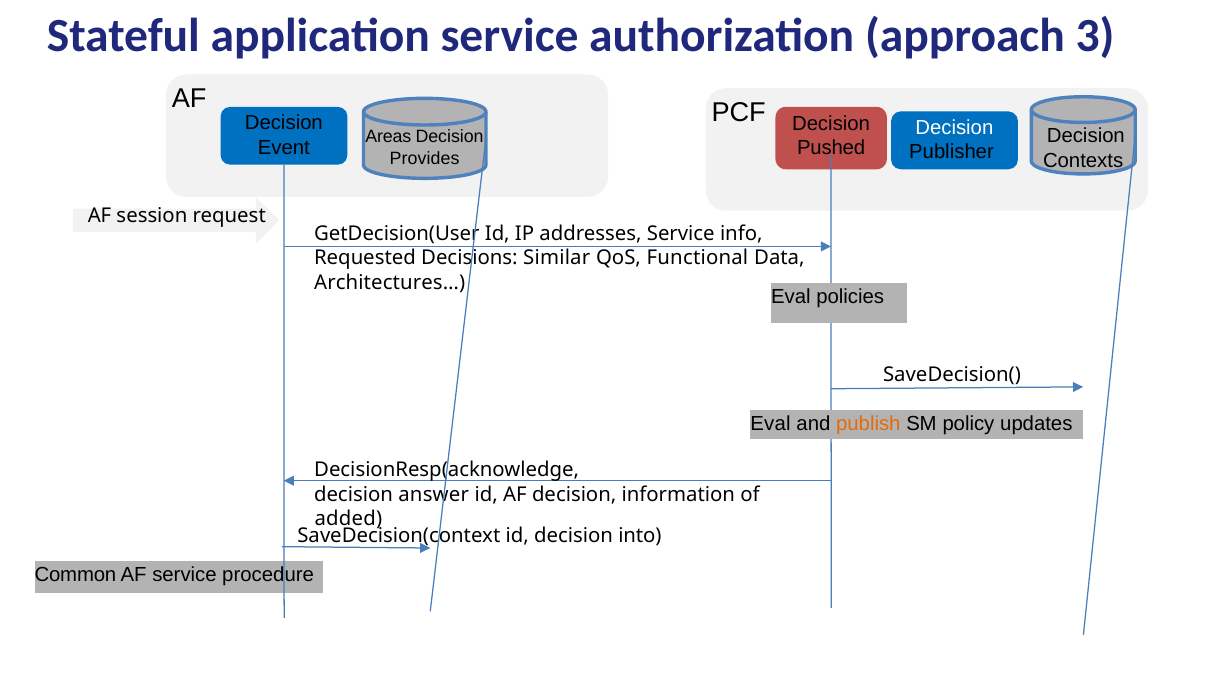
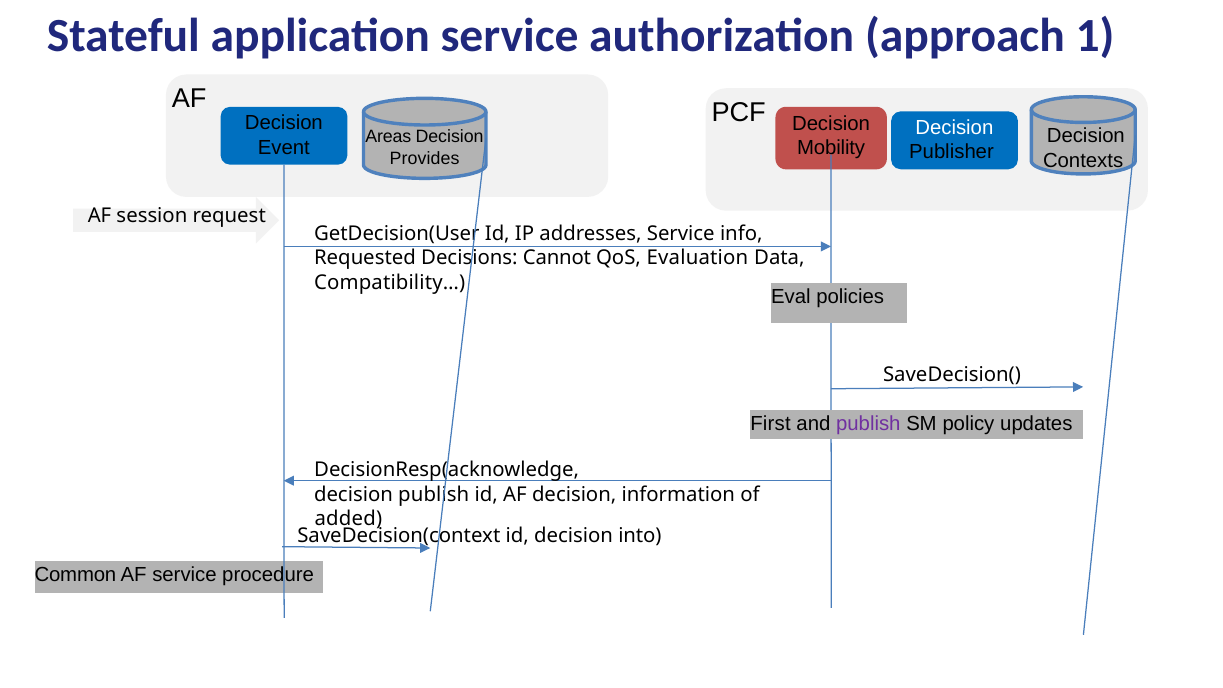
3: 3 -> 1
Pushed: Pushed -> Mobility
Similar: Similar -> Cannot
Functional: Functional -> Evaluation
Architectures…: Architectures… -> Compatibility…
Eval at (770, 423): Eval -> First
publish at (868, 423) colour: orange -> purple
decision answer: answer -> publish
